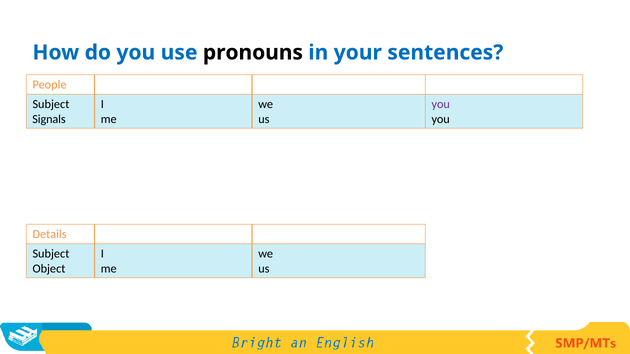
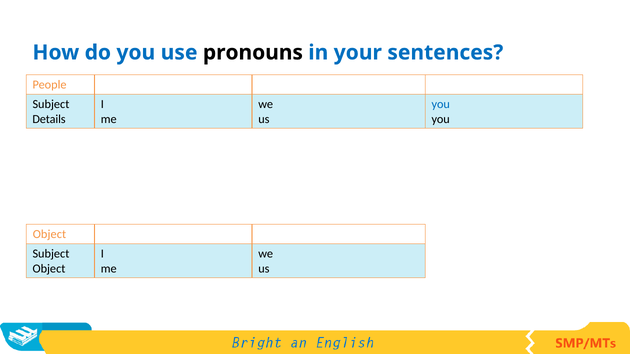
you at (441, 104) colour: purple -> blue
Signals: Signals -> Details
Details at (50, 234): Details -> Object
